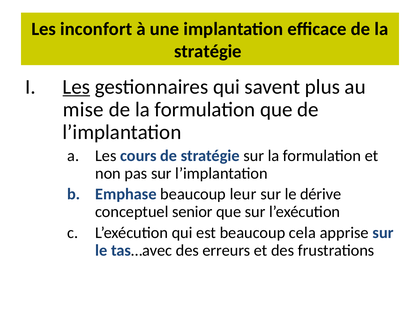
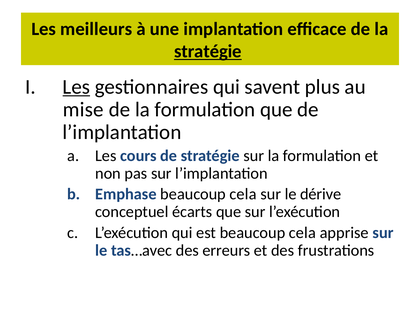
inconfort: inconfort -> meilleurs
stratégie at (208, 51) underline: none -> present
Emphase beaucoup leur: leur -> cela
senior: senior -> écarts
